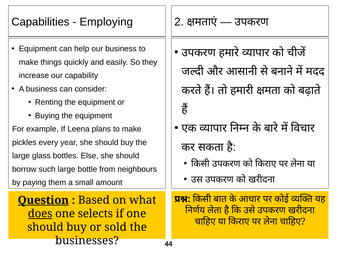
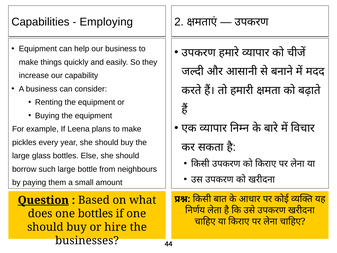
does underline: present -> none
one selects: selects -> bottles
sold: sold -> hire
